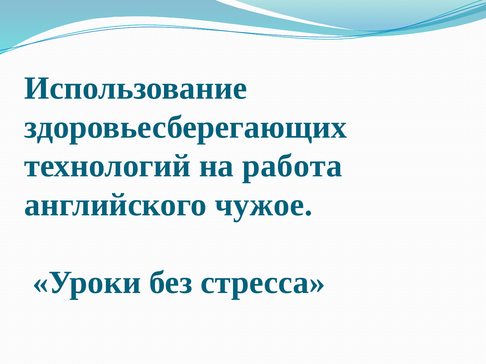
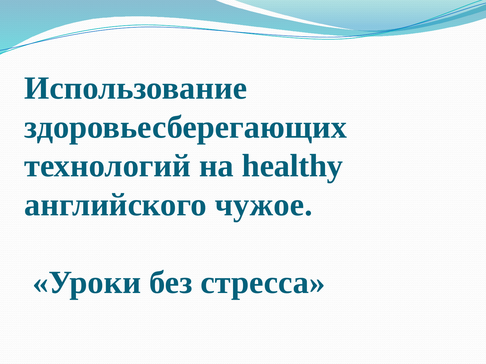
работа: работа -> healthy
